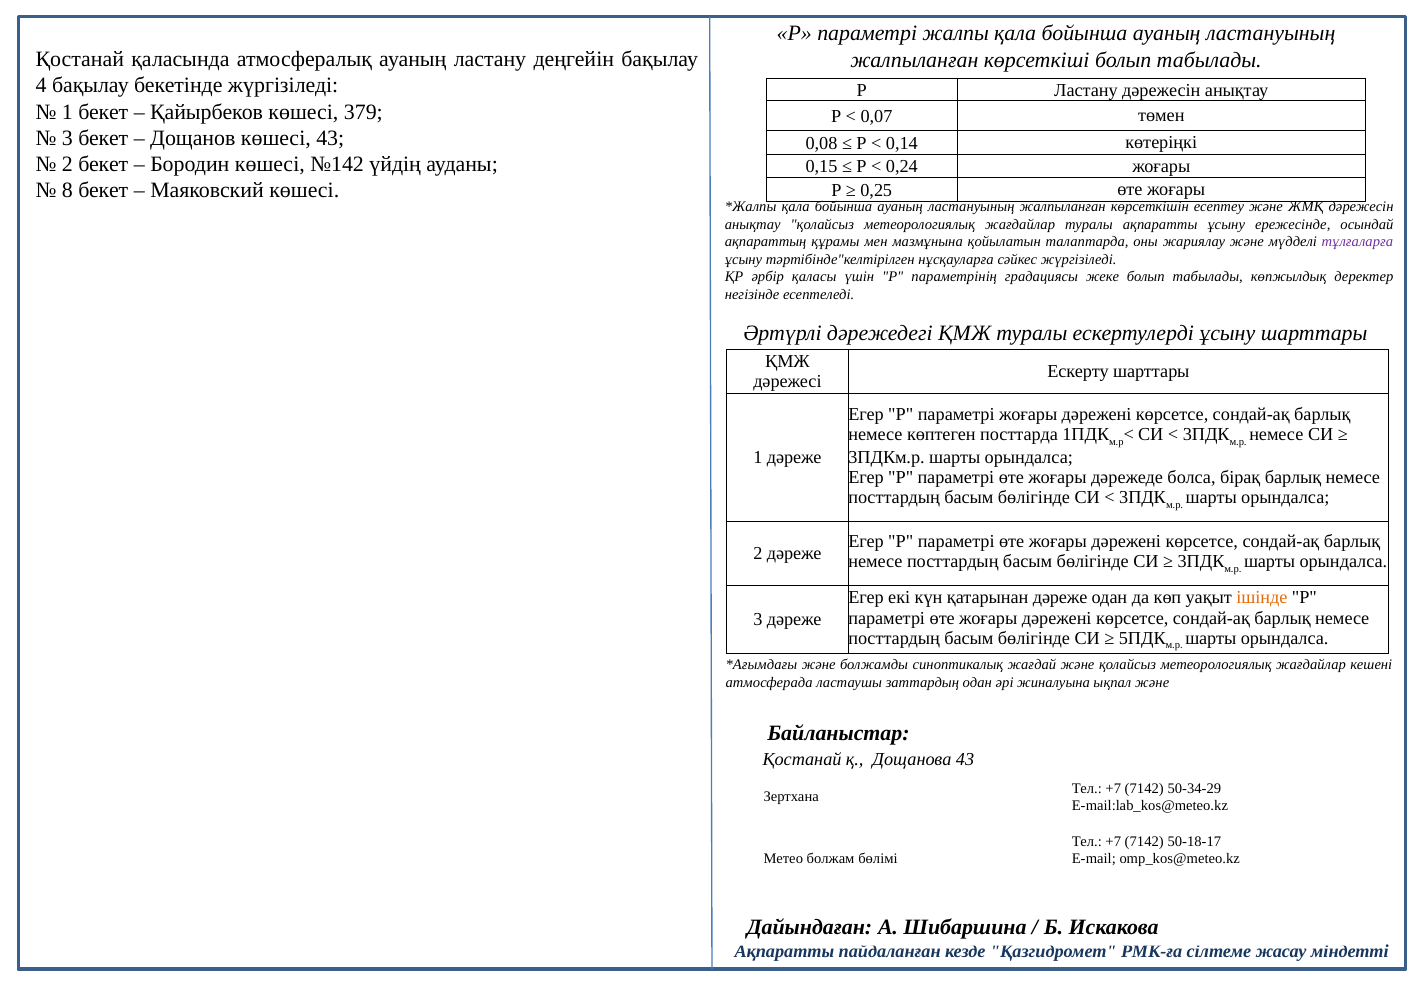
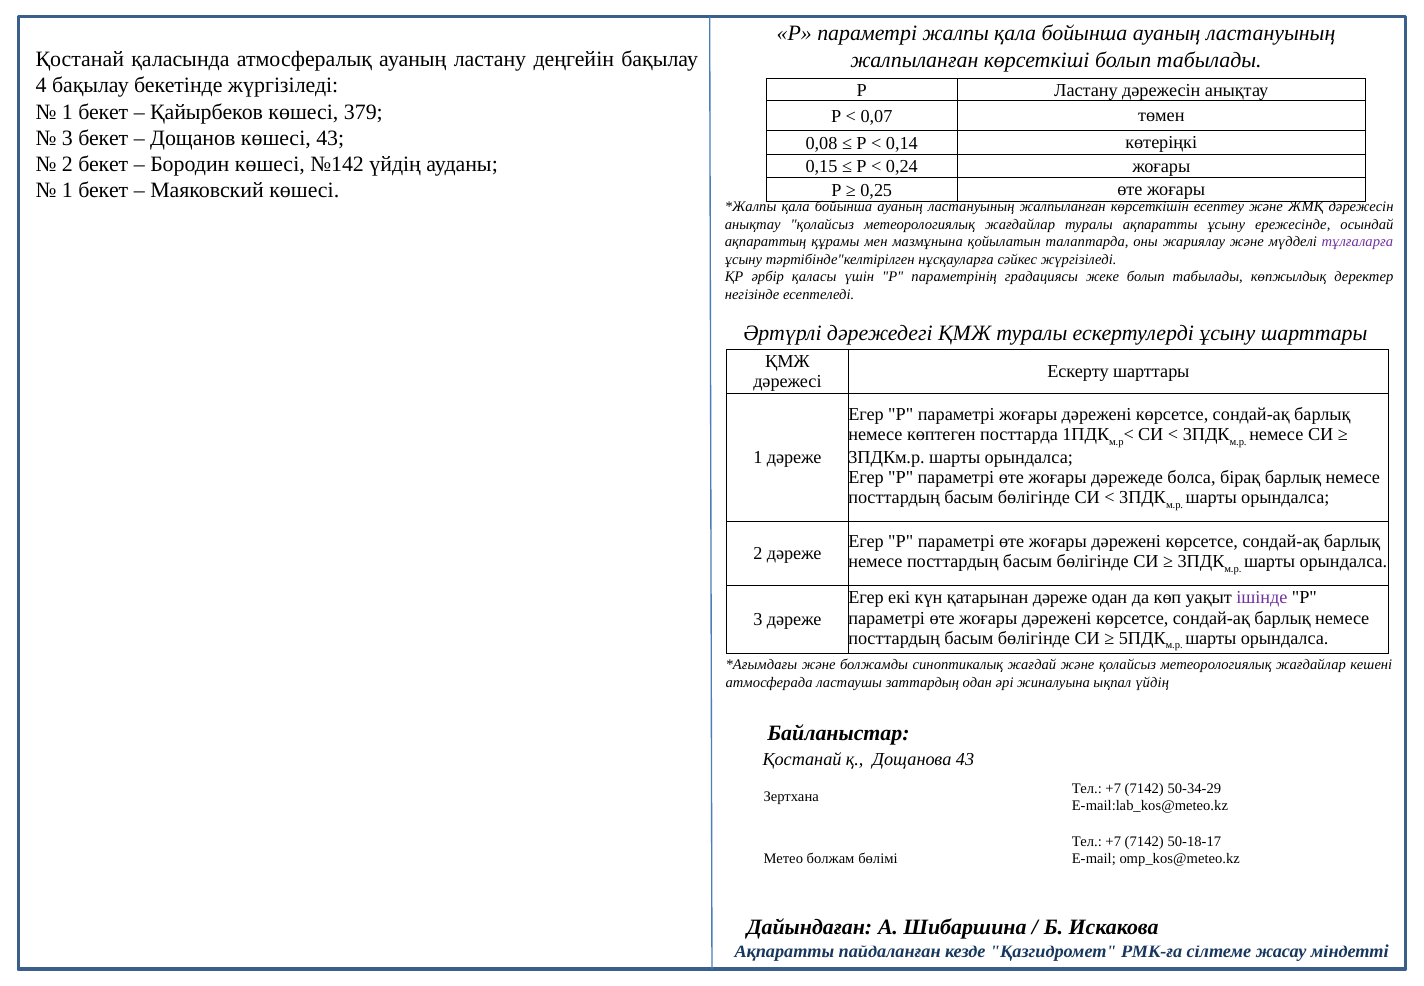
8 at (67, 191): 8 -> 1
ішінде colour: orange -> purple
ықпал және: және -> үйдің
